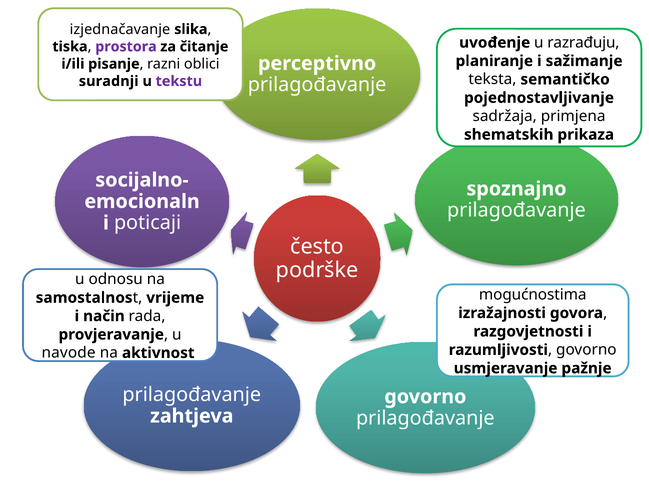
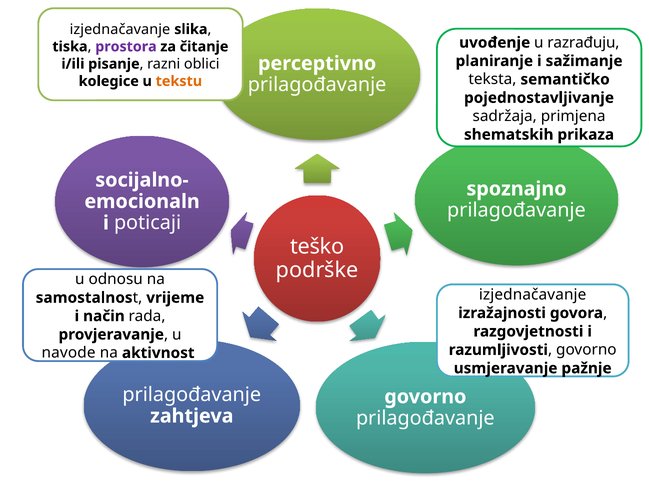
suradnji: suradnji -> kolegice
tekstu colour: purple -> orange
često: često -> teško
mogućnostima at (533, 294): mogućnostima -> izjednačavanje
